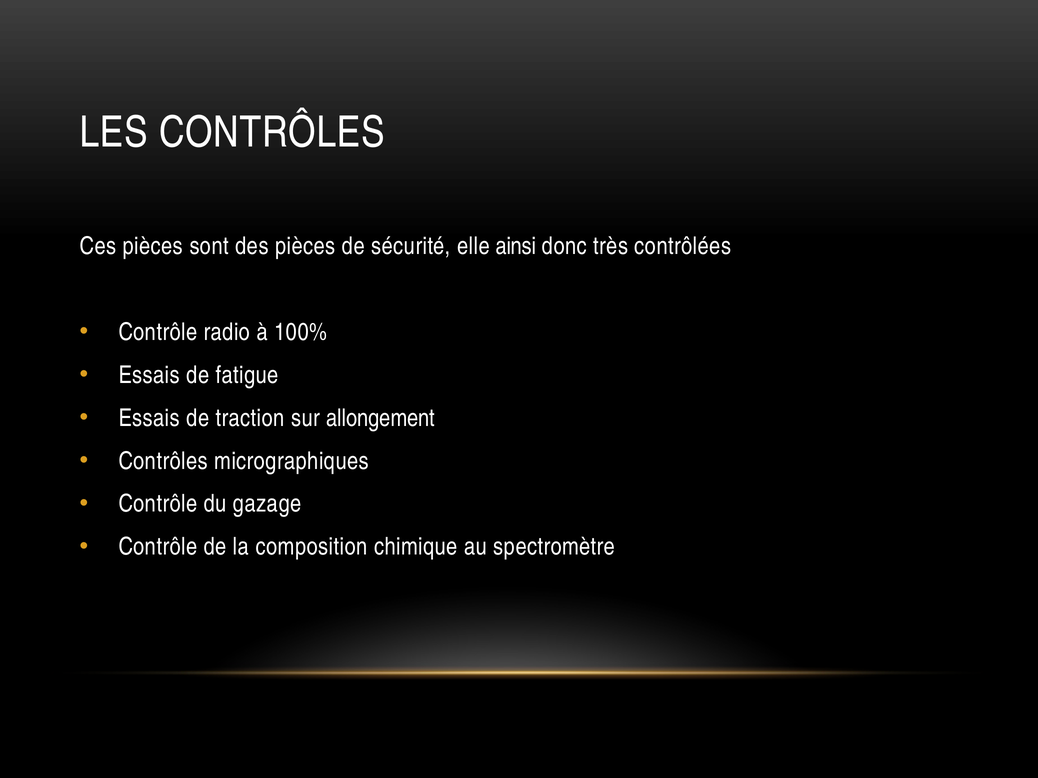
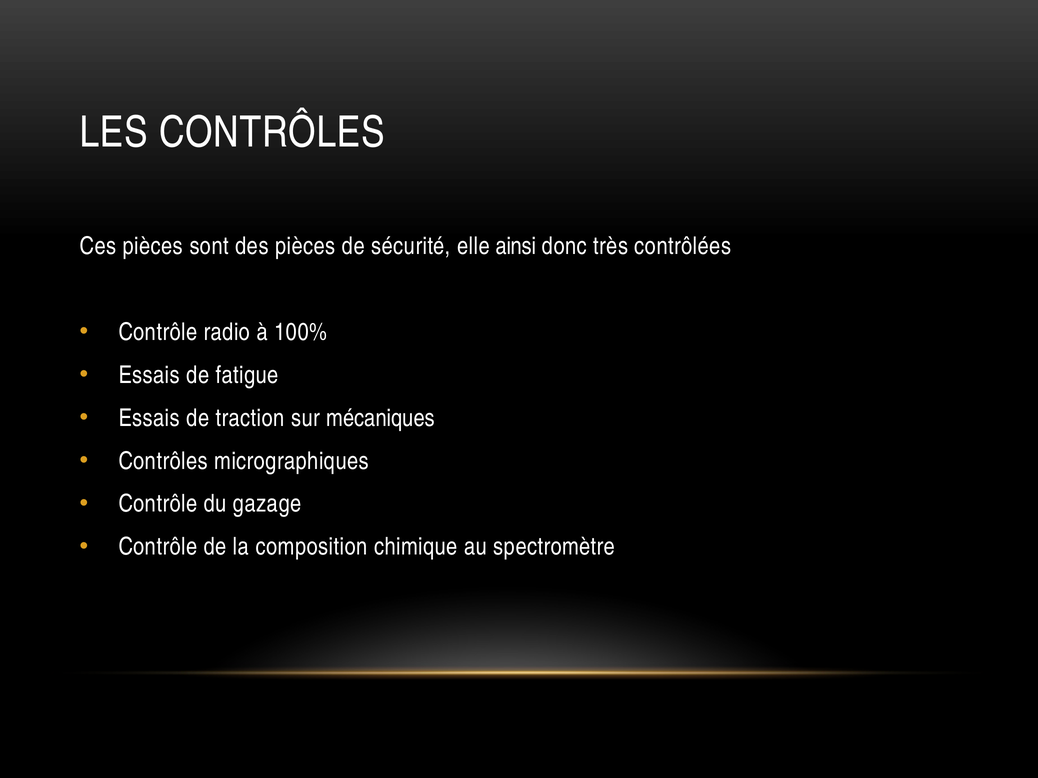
allongement: allongement -> mécaniques
